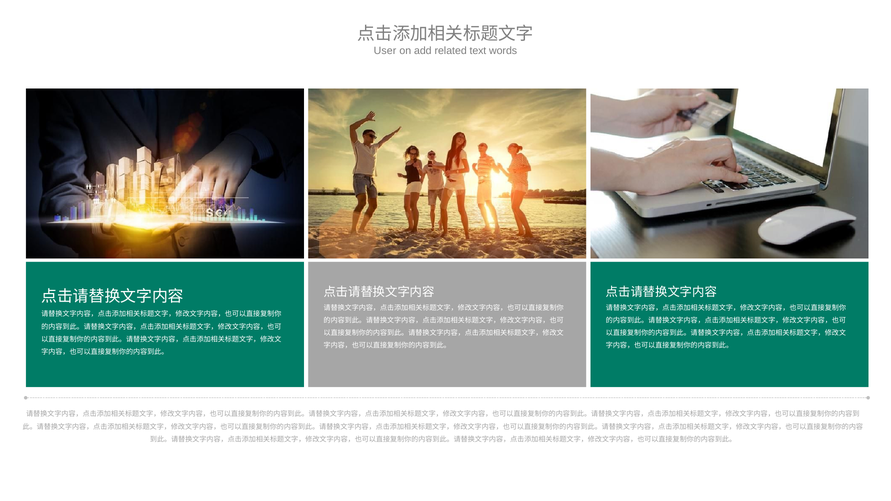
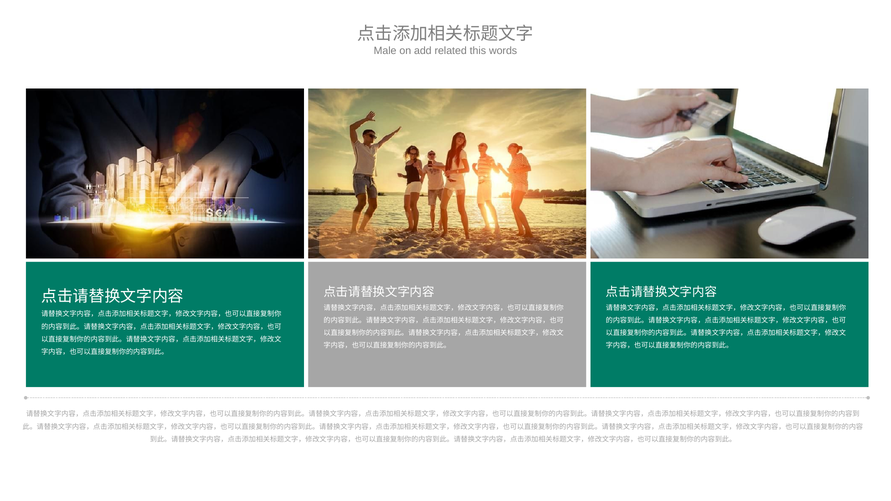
User: User -> Male
text: text -> this
